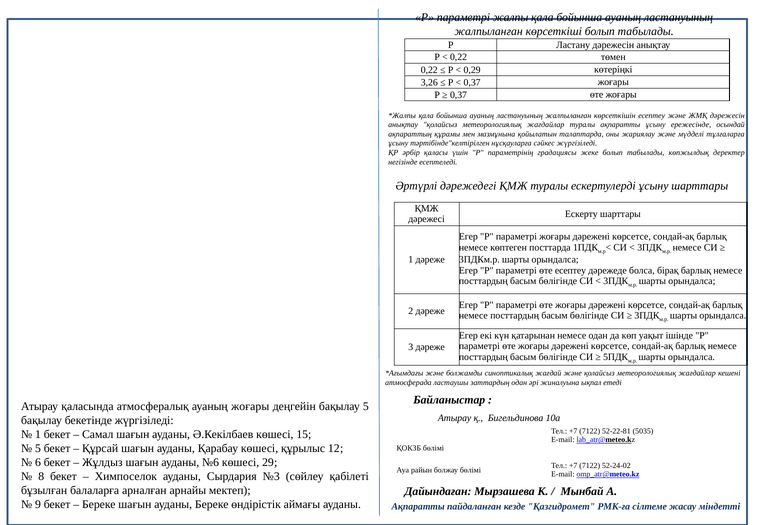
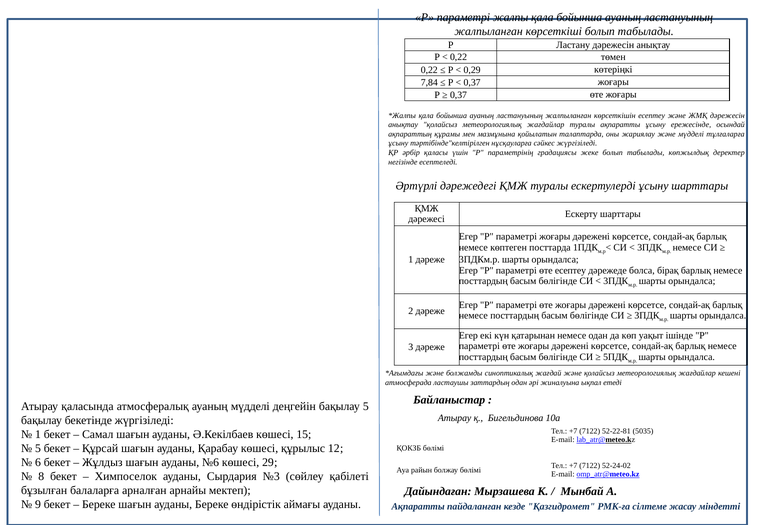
3,26: 3,26 -> 7,84
ауаның жоғары: жоғары -> мүдделі
